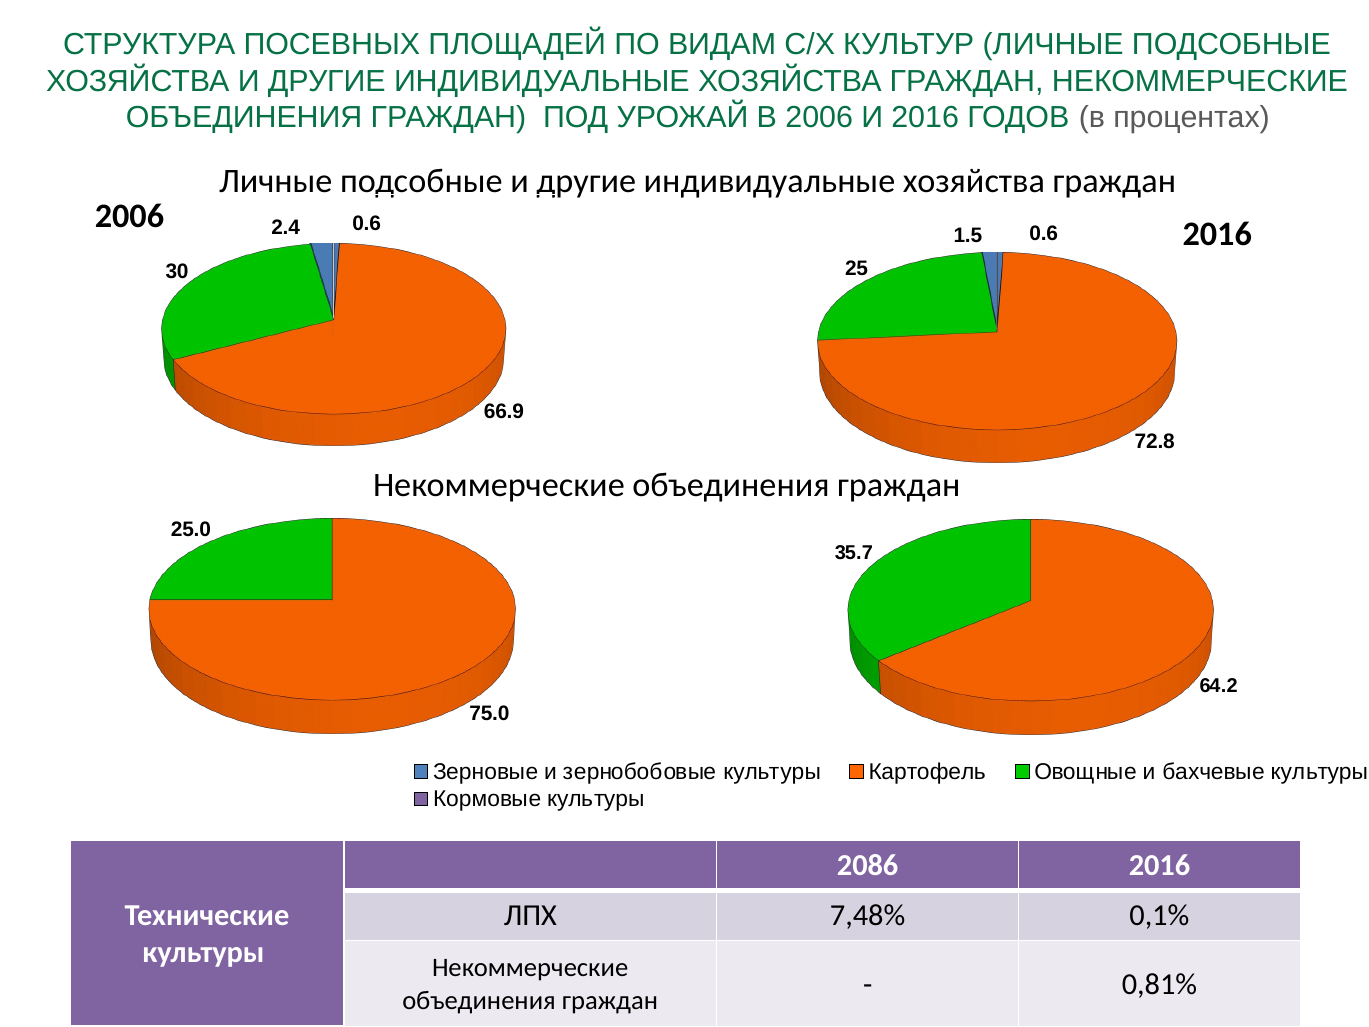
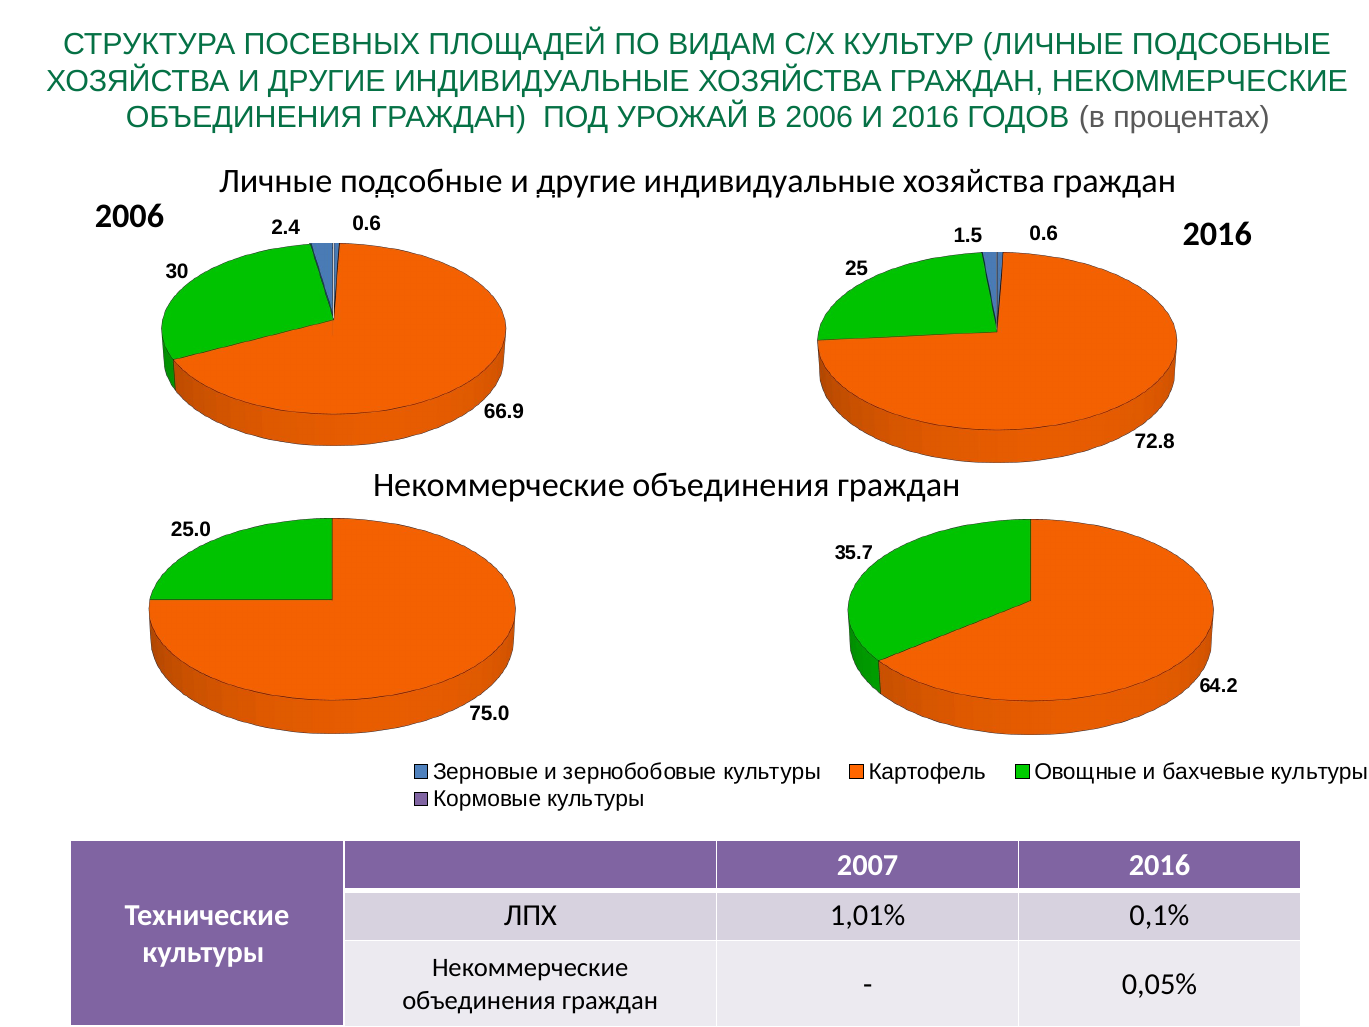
2086: 2086 -> 2007
7,48%: 7,48% -> 1,01%
0,81%: 0,81% -> 0,05%
